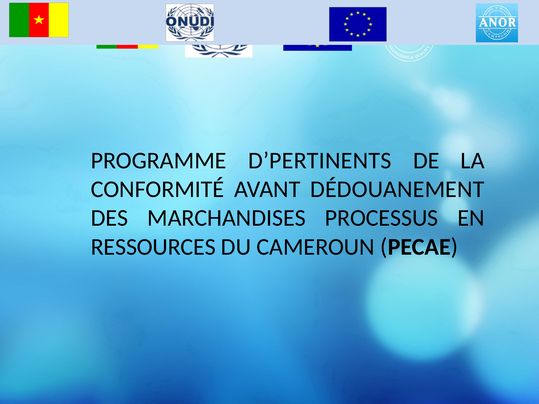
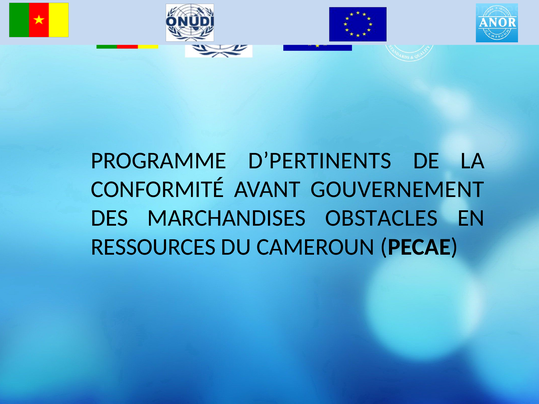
DÉDOUANEMENT: DÉDOUANEMENT -> GOUVERNEMENT
PROCESSUS: PROCESSUS -> OBSTACLES
